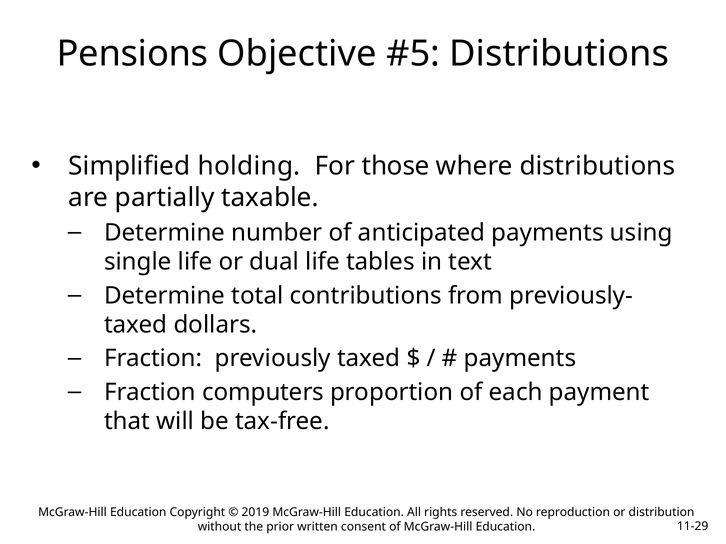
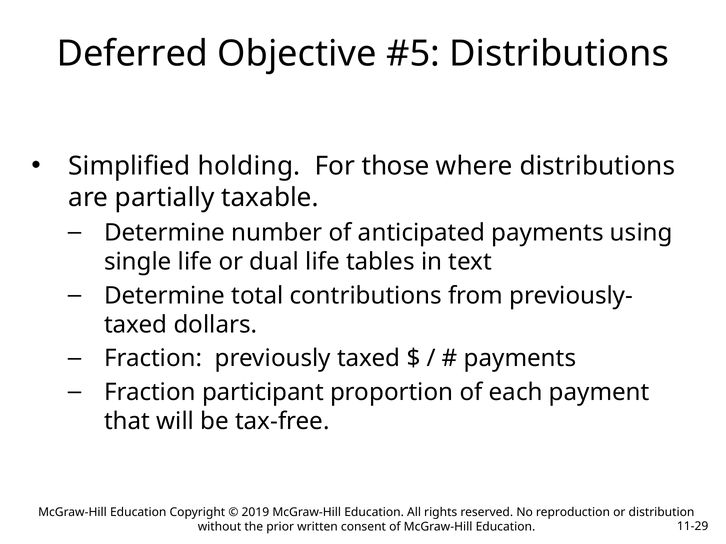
Pensions: Pensions -> Deferred
computers: computers -> participant
